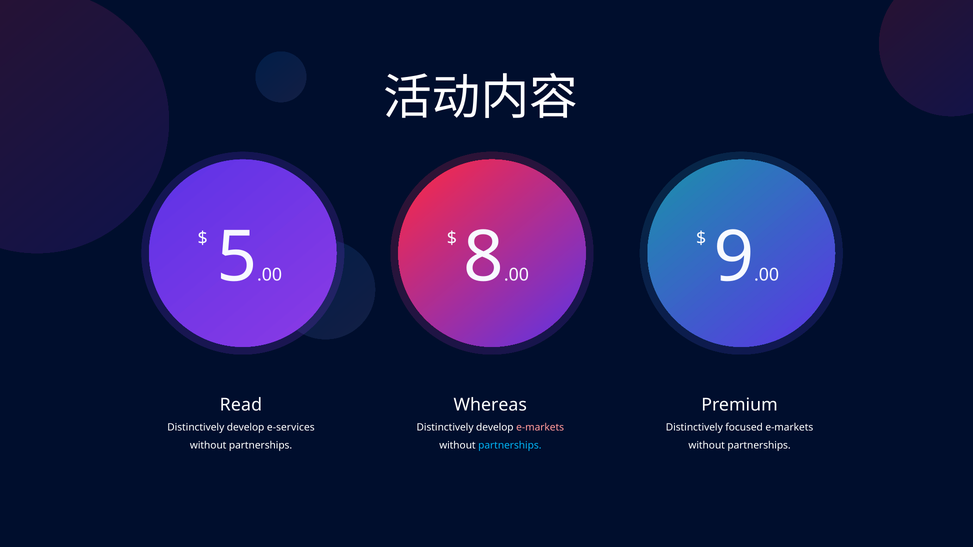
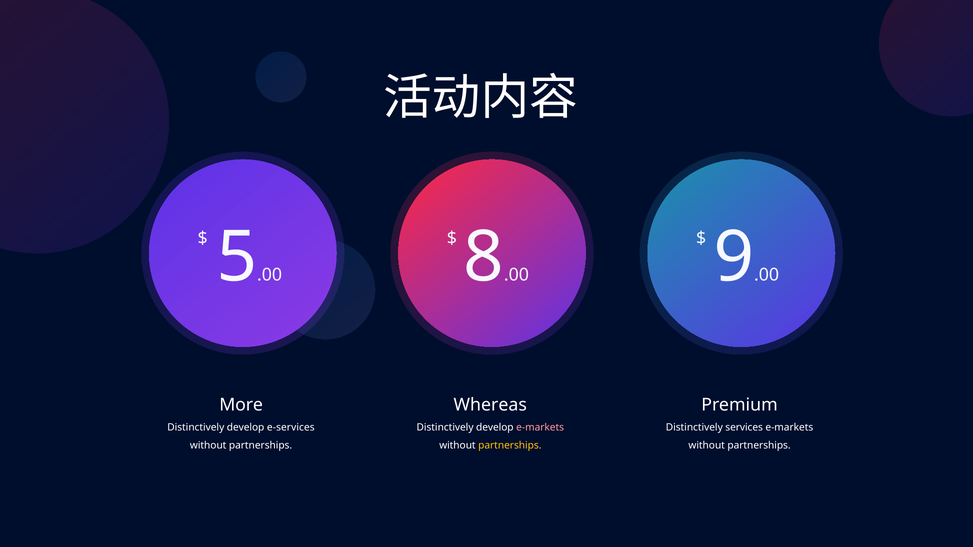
Read: Read -> More
focused: focused -> services
partnerships at (510, 446) colour: light blue -> yellow
